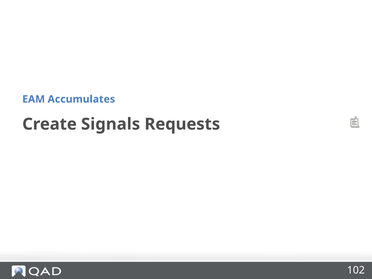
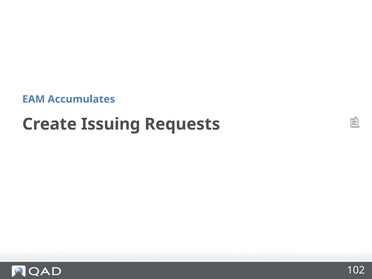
Signals: Signals -> Issuing
